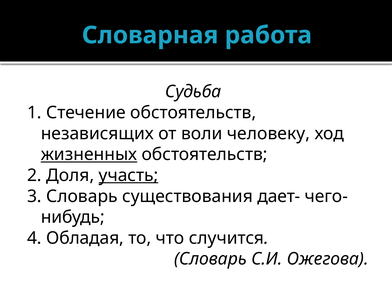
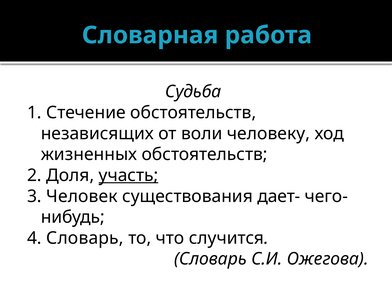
жизненных underline: present -> none
3 Словарь: Словарь -> Человек
4 Обладая: Обладая -> Словарь
